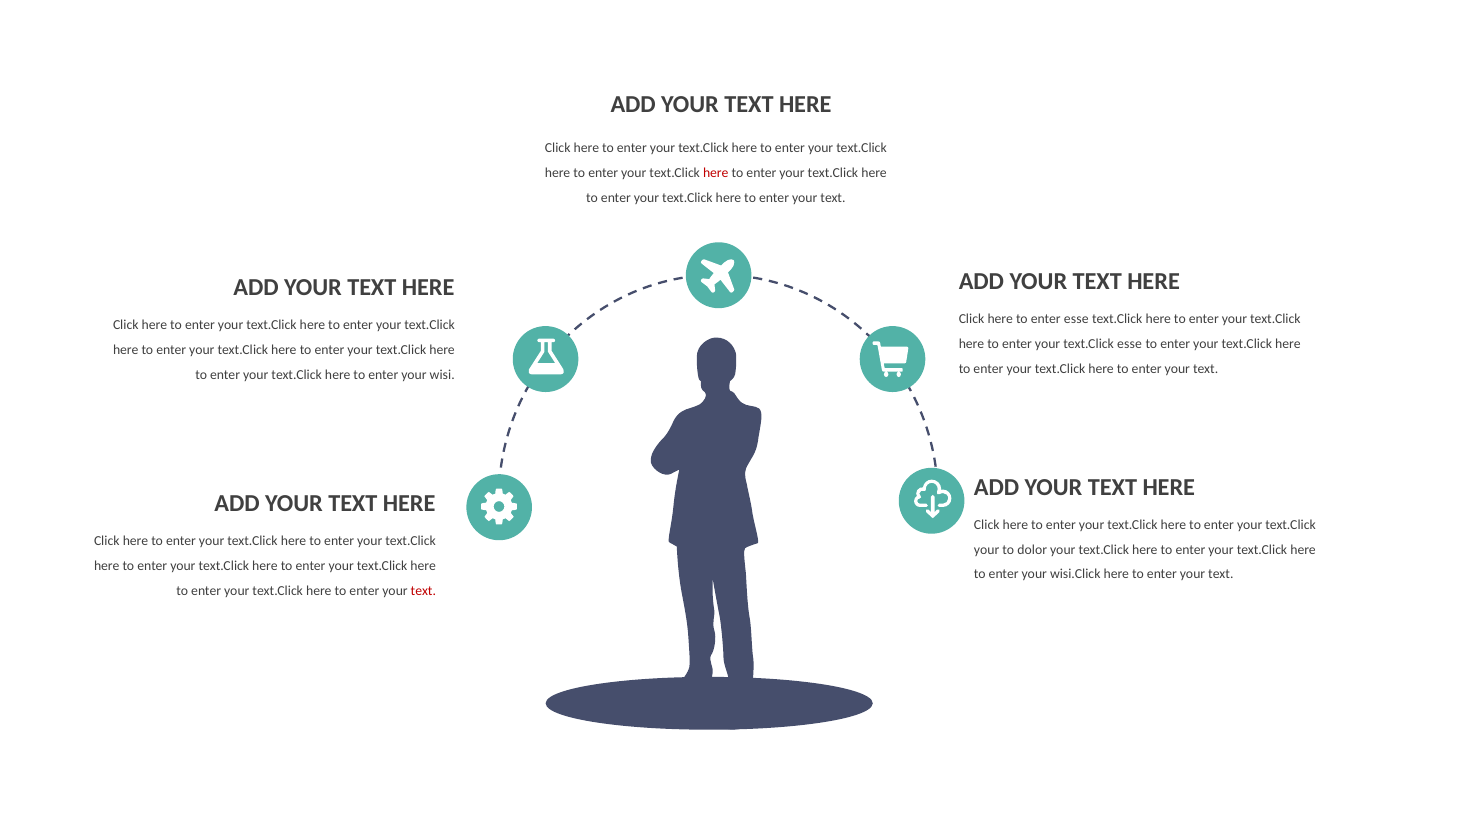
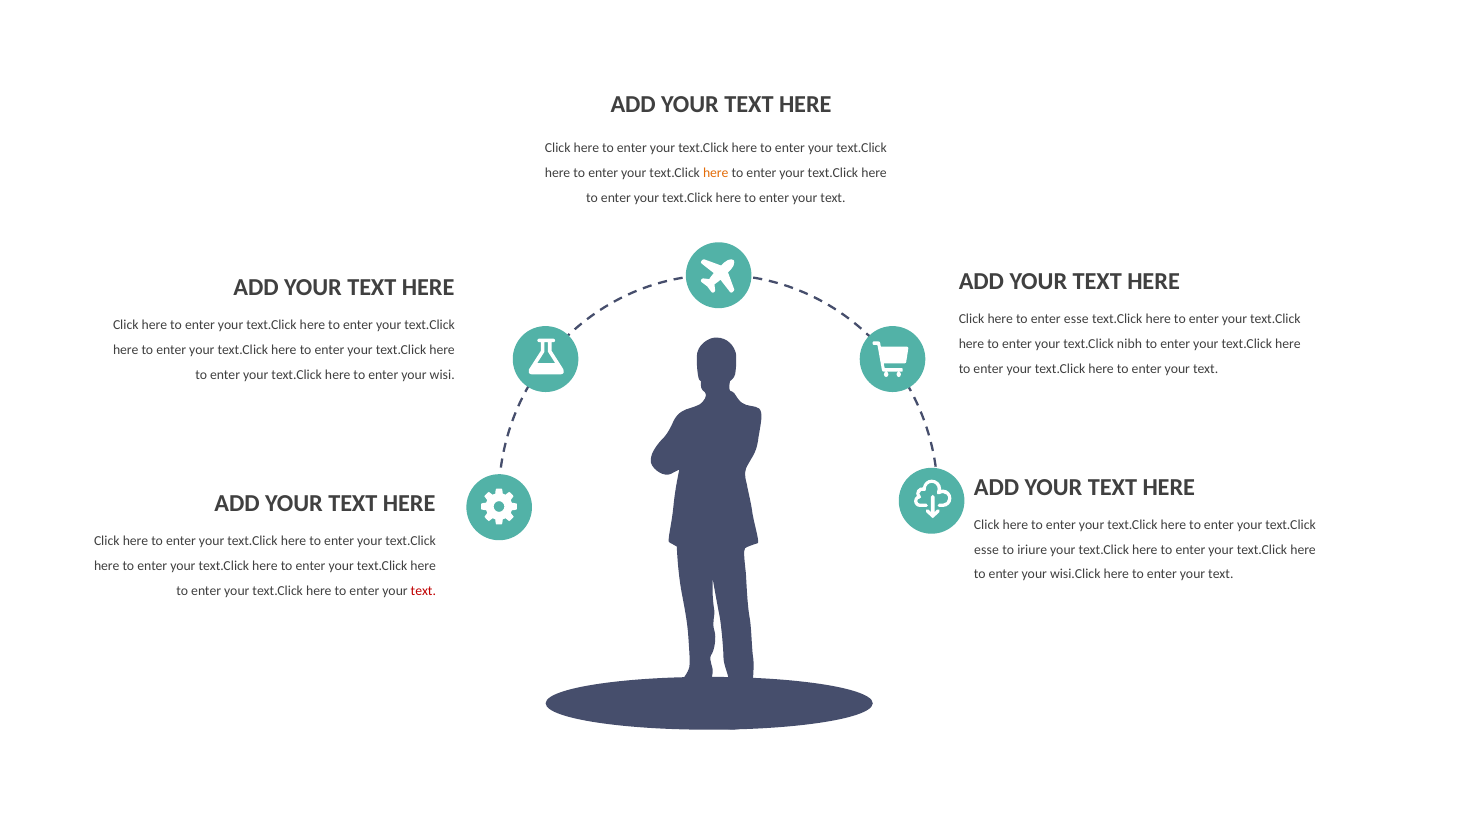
here at (716, 173) colour: red -> orange
text.Click esse: esse -> nibh
your at (987, 549): your -> esse
dolor: dolor -> iriure
